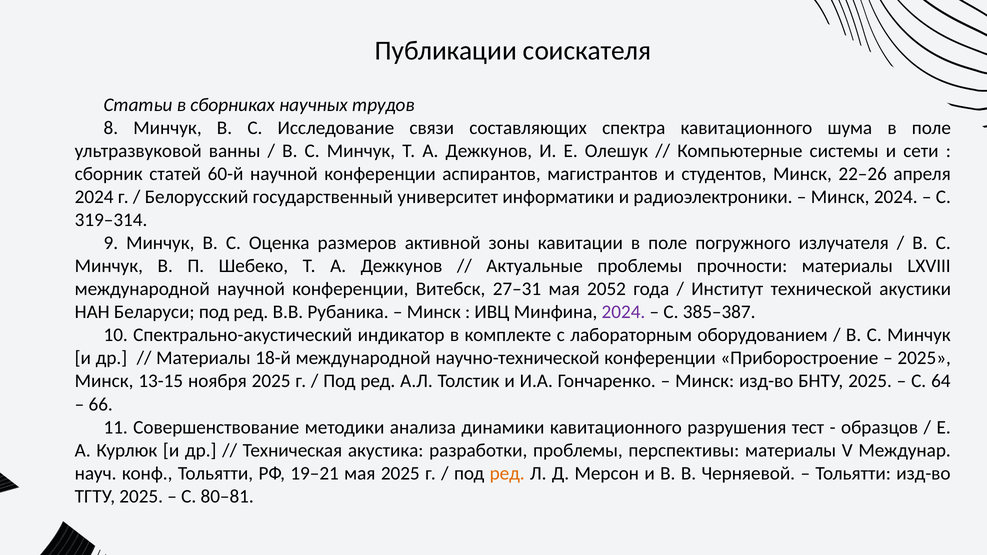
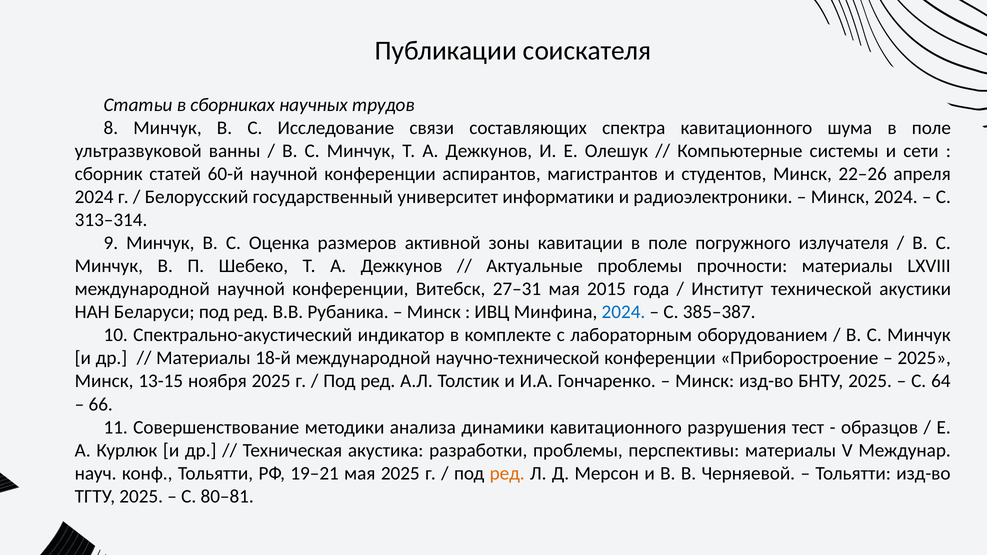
319–314: 319–314 -> 313–314
2052: 2052 -> 2015
2024 at (623, 312) colour: purple -> blue
